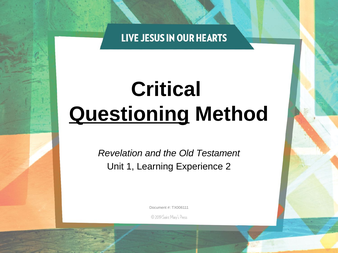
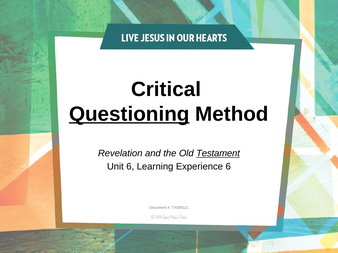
Testament underline: none -> present
Unit 1: 1 -> 6
Experience 2: 2 -> 6
